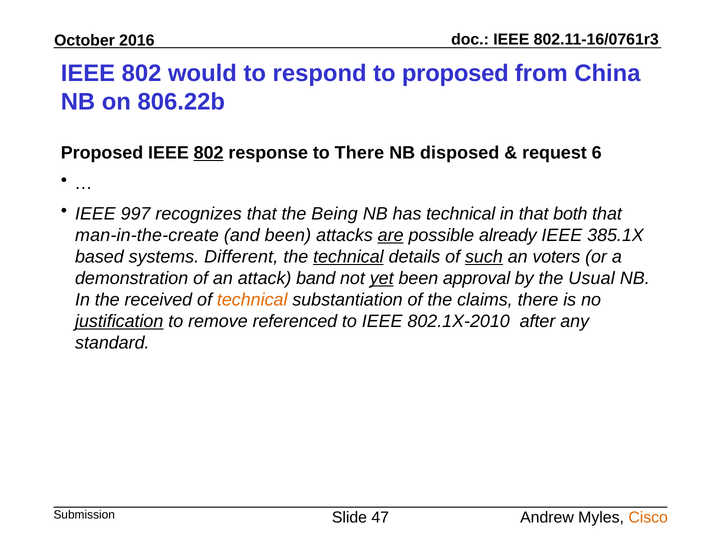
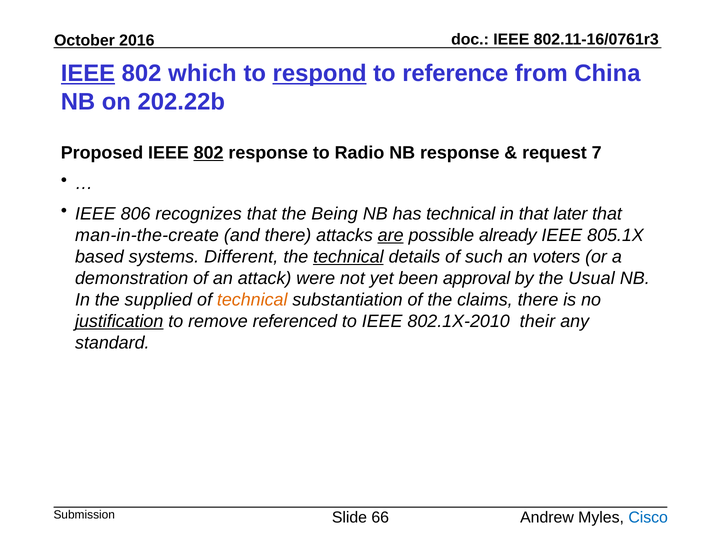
IEEE at (88, 73) underline: none -> present
would: would -> which
respond underline: none -> present
to proposed: proposed -> reference
806.22b: 806.22b -> 202.22b
to There: There -> Radio
NB disposed: disposed -> response
6: 6 -> 7
997: 997 -> 806
both: both -> later
and been: been -> there
385.1X: 385.1X -> 805.1X
such underline: present -> none
band: band -> were
yet underline: present -> none
received: received -> supplied
after: after -> their
47: 47 -> 66
Cisco colour: orange -> blue
